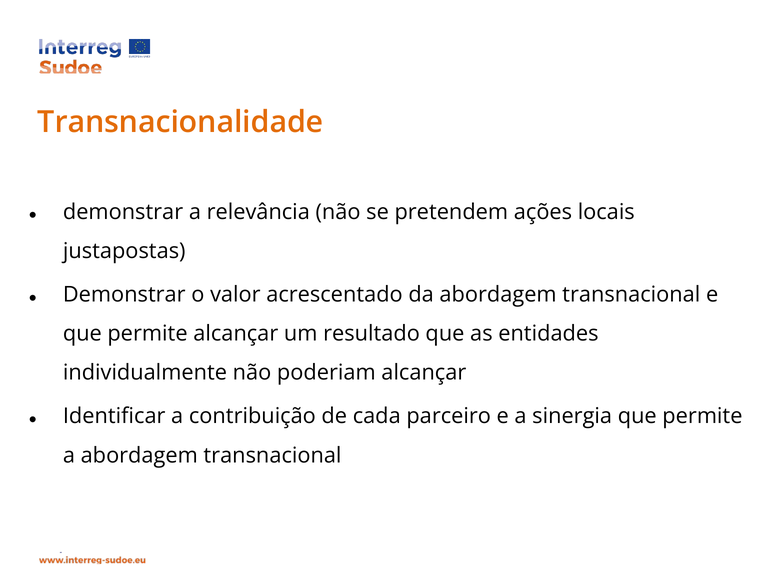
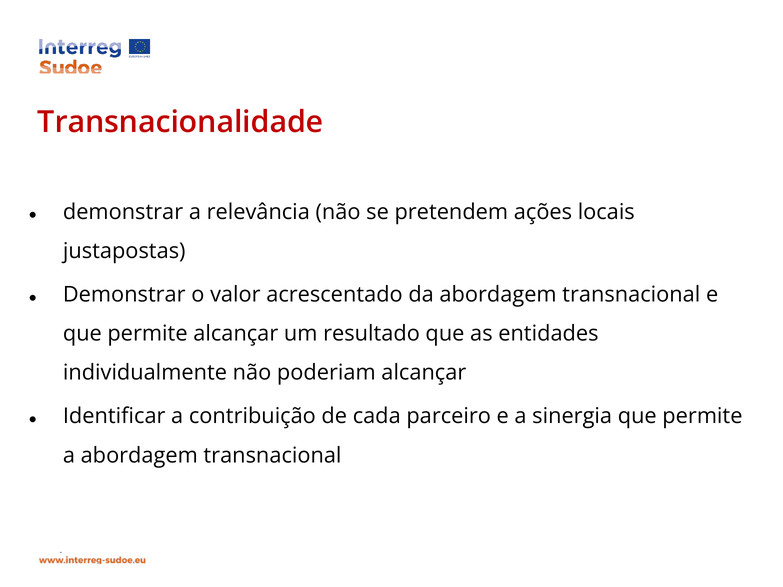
Transnacionalidade colour: orange -> red
